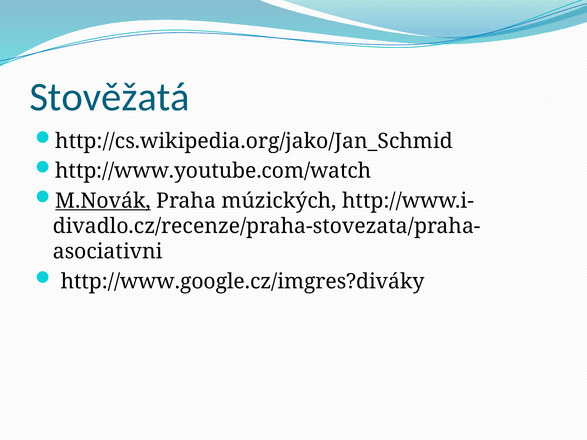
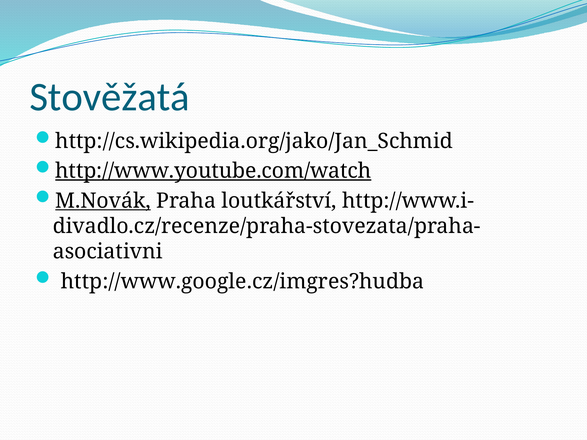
http://www.youtube.com/watch underline: none -> present
múzických: múzických -> loutkářství
http://www.google.cz/imgres?diváky: http://www.google.cz/imgres?diváky -> http://www.google.cz/imgres?hudba
